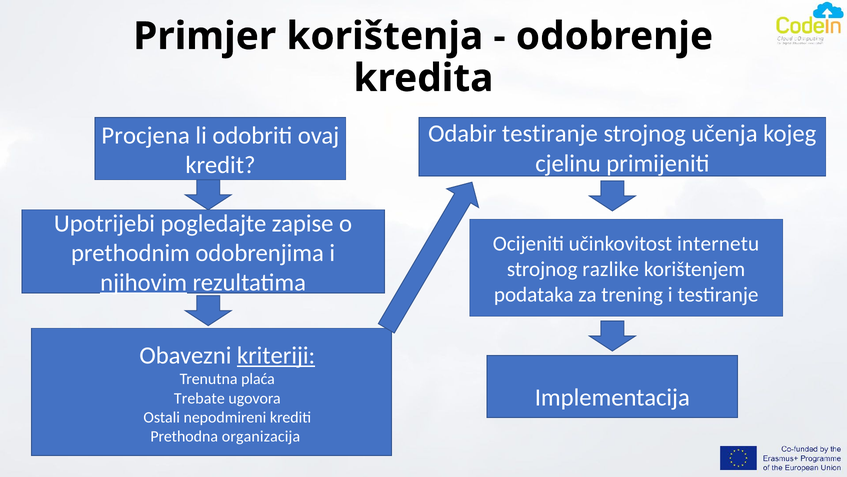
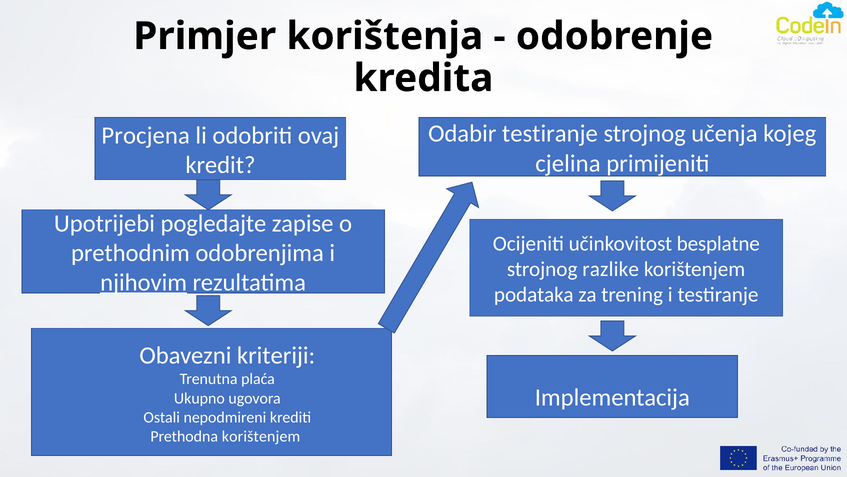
cjelinu: cjelinu -> cjelina
internetu: internetu -> besplatne
kriteriji underline: present -> none
Trebate: Trebate -> Ukupno
Prethodna organizacija: organizacija -> korištenjem
